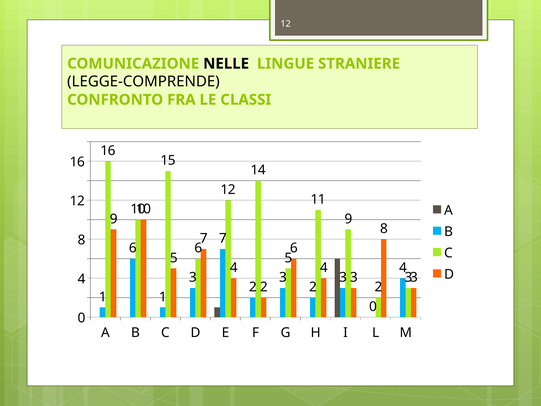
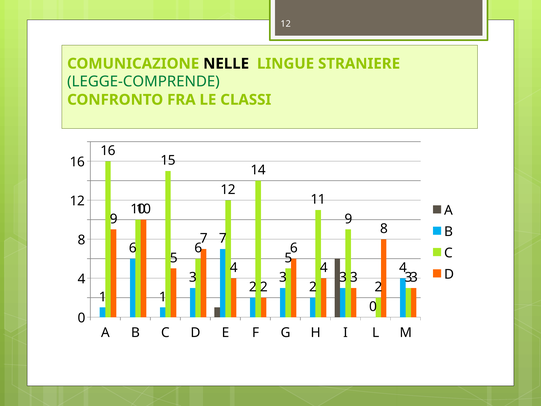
LEGGE-COMPRENDE colour: black -> green
